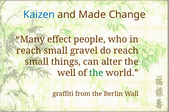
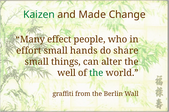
Kaizen colour: blue -> green
reach at (29, 51): reach -> effort
gravel: gravel -> hands
do reach: reach -> share
